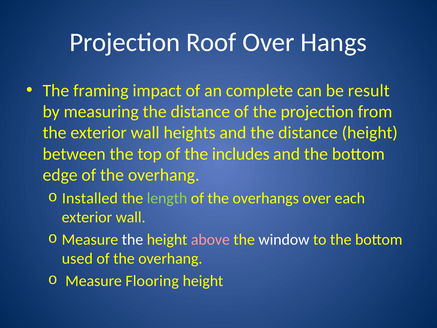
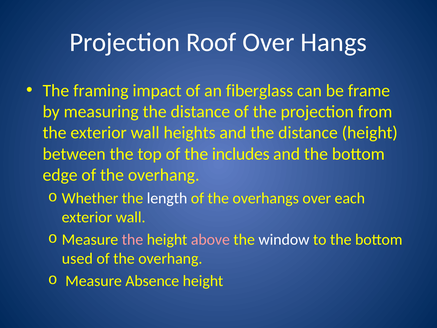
complete: complete -> fiberglass
result: result -> frame
Installed: Installed -> Whether
length colour: light green -> white
the at (133, 240) colour: white -> pink
Flooring: Flooring -> Absence
